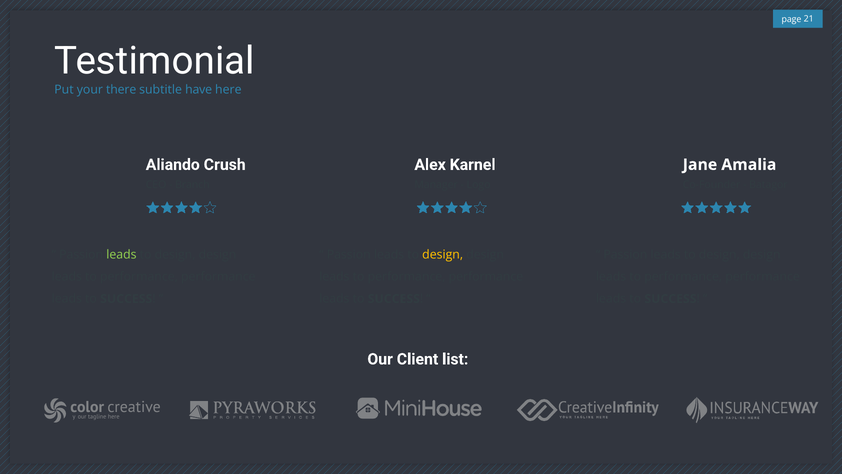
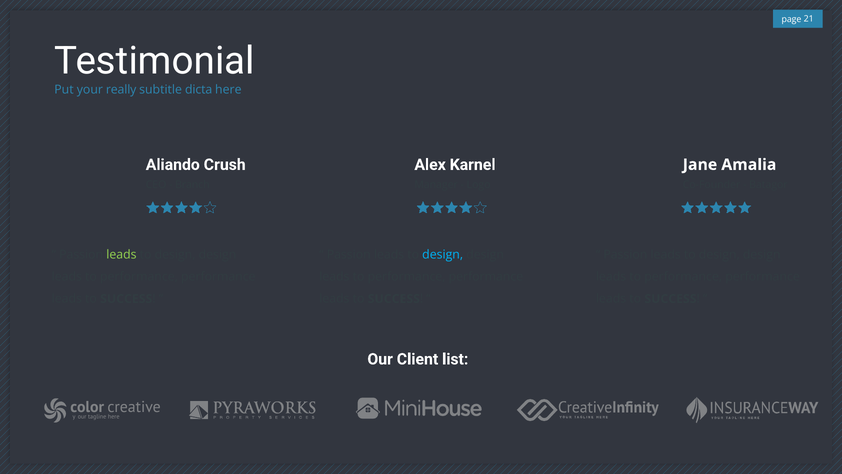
there: there -> really
have: have -> dicta
design at (443, 254) colour: yellow -> light blue
